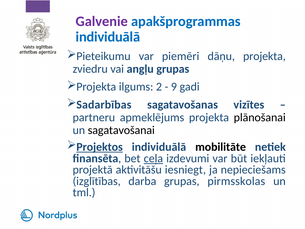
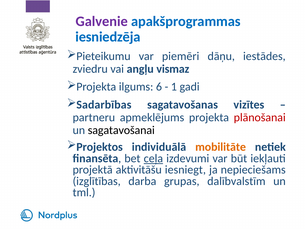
individuālā at (108, 37): individuālā -> iesniedzēja
dāņu projekta: projekta -> iestādes
angļu grupas: grupas -> vismaz
2: 2 -> 6
9: 9 -> 1
plānošanai colour: black -> red
Projektos underline: present -> none
mobilitāte colour: black -> orange
pirmsskolas: pirmsskolas -> dalībvalstīm
